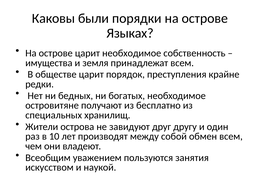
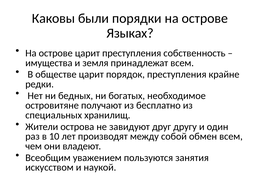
царит необходимое: необходимое -> преступления
